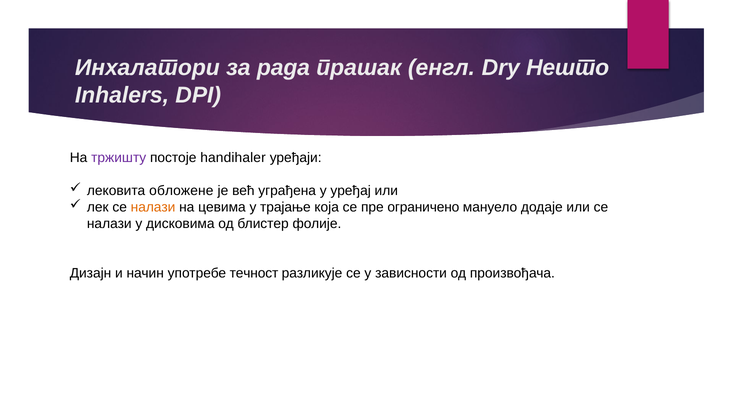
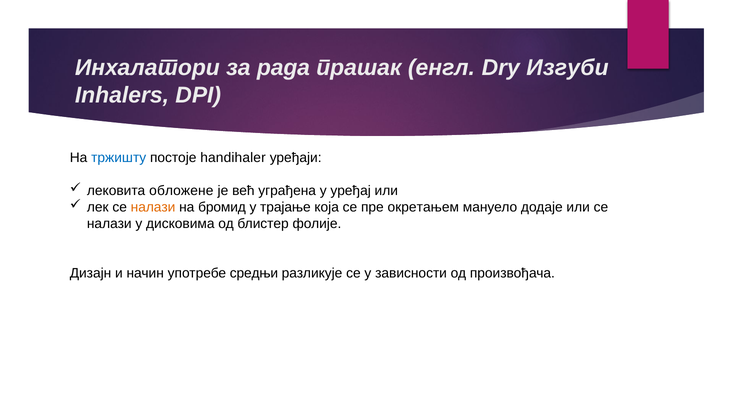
Нешто: Нешто -> Изгуби
тржишту colour: purple -> blue
цевима: цевима -> бромид
ограничено: ограничено -> окретањем
течност: течност -> средњи
